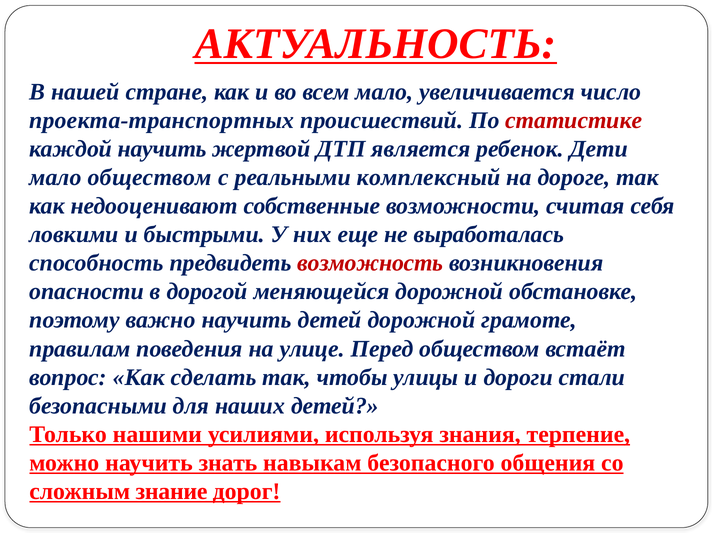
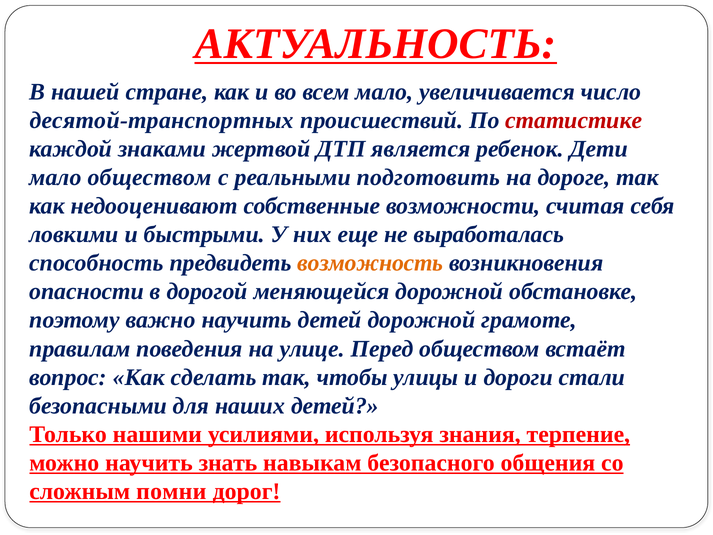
проекта-транспортных: проекта-транспортных -> десятой-транспортных
каждой научить: научить -> знаками
комплексный: комплексный -> подготовить
возможность colour: red -> orange
знание: знание -> помни
